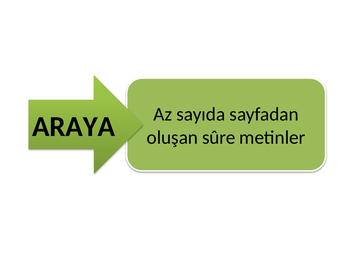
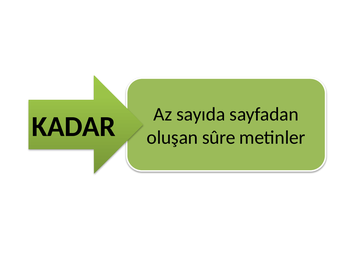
ARAYA: ARAYA -> KADAR
